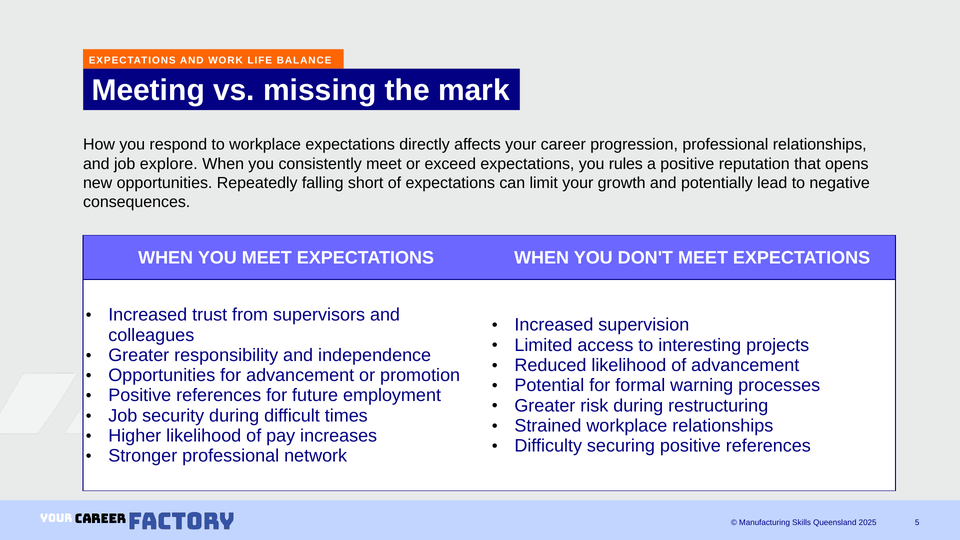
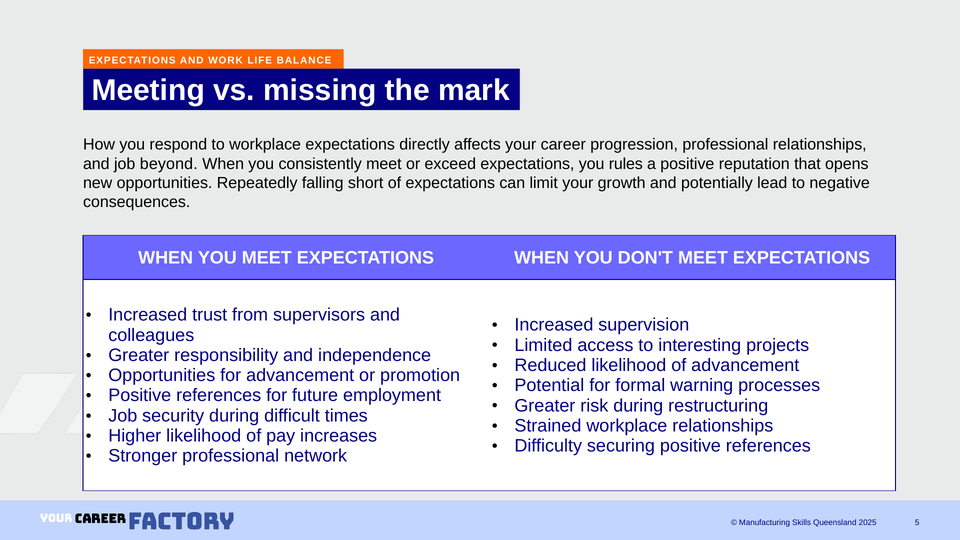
explore: explore -> beyond
